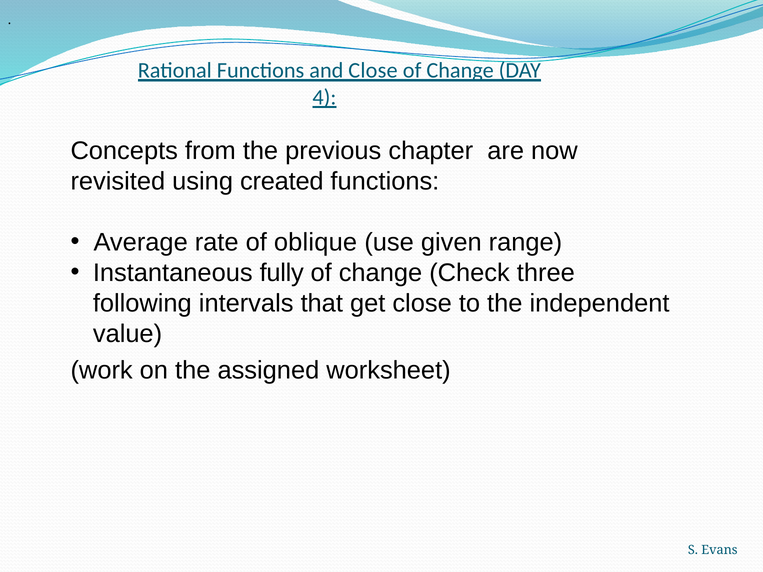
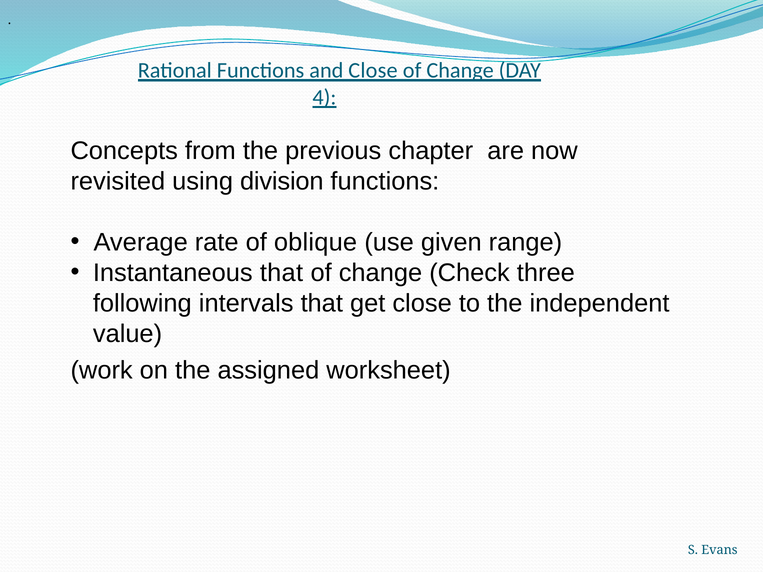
created: created -> division
Instantaneous fully: fully -> that
